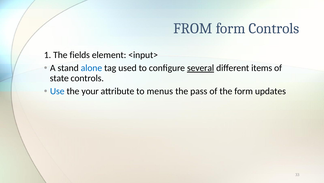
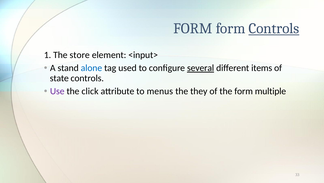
FROM at (193, 28): FROM -> FORM
Controls at (274, 28) underline: none -> present
fields: fields -> store
Use colour: blue -> purple
your: your -> click
pass: pass -> they
updates: updates -> multiple
